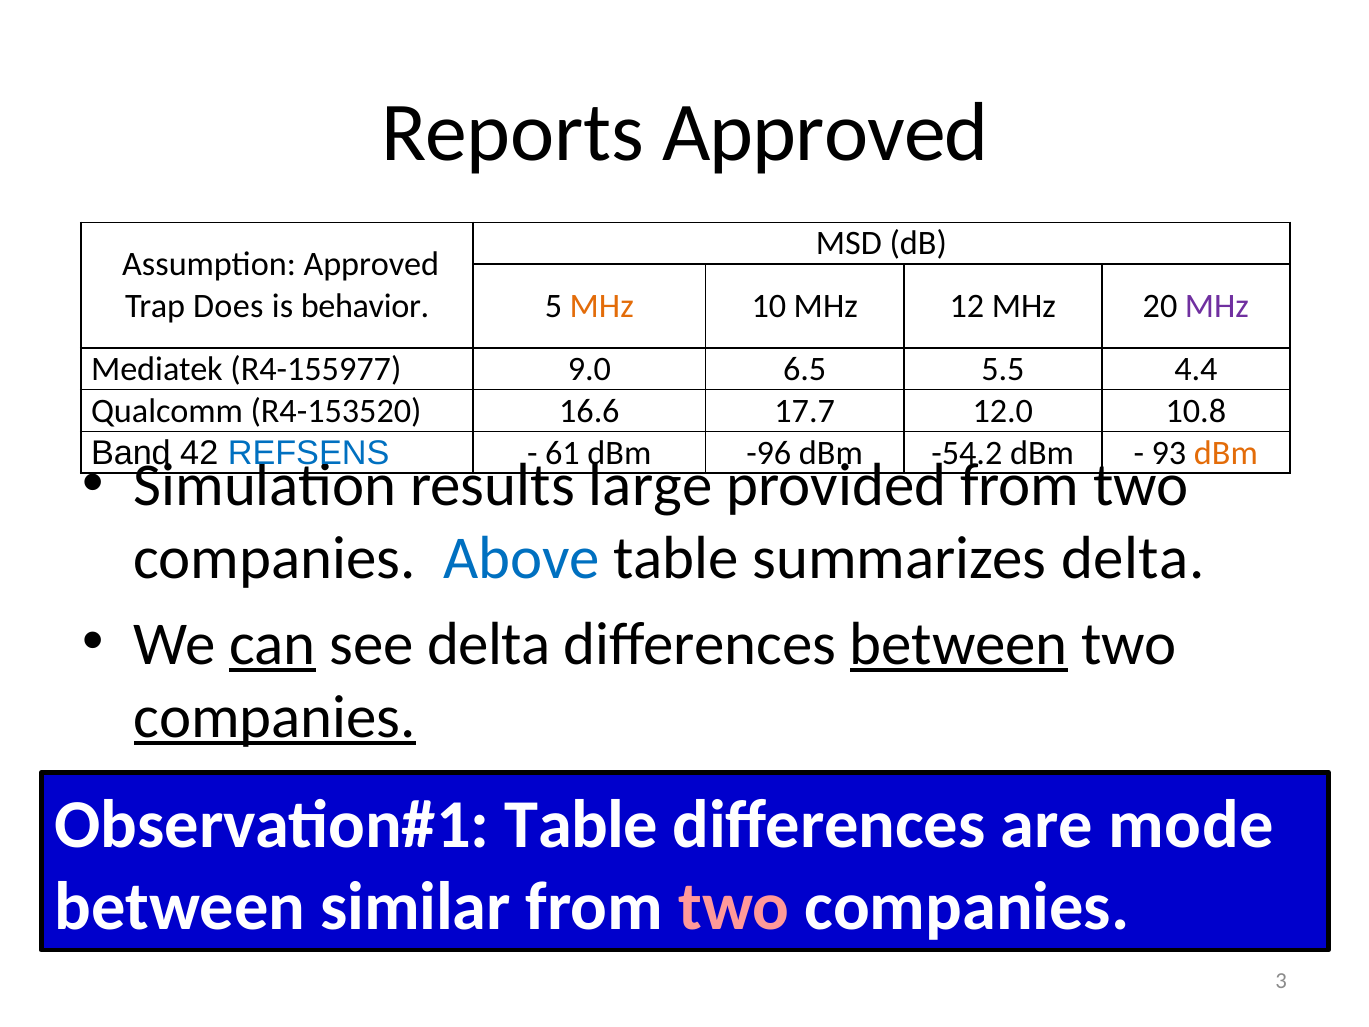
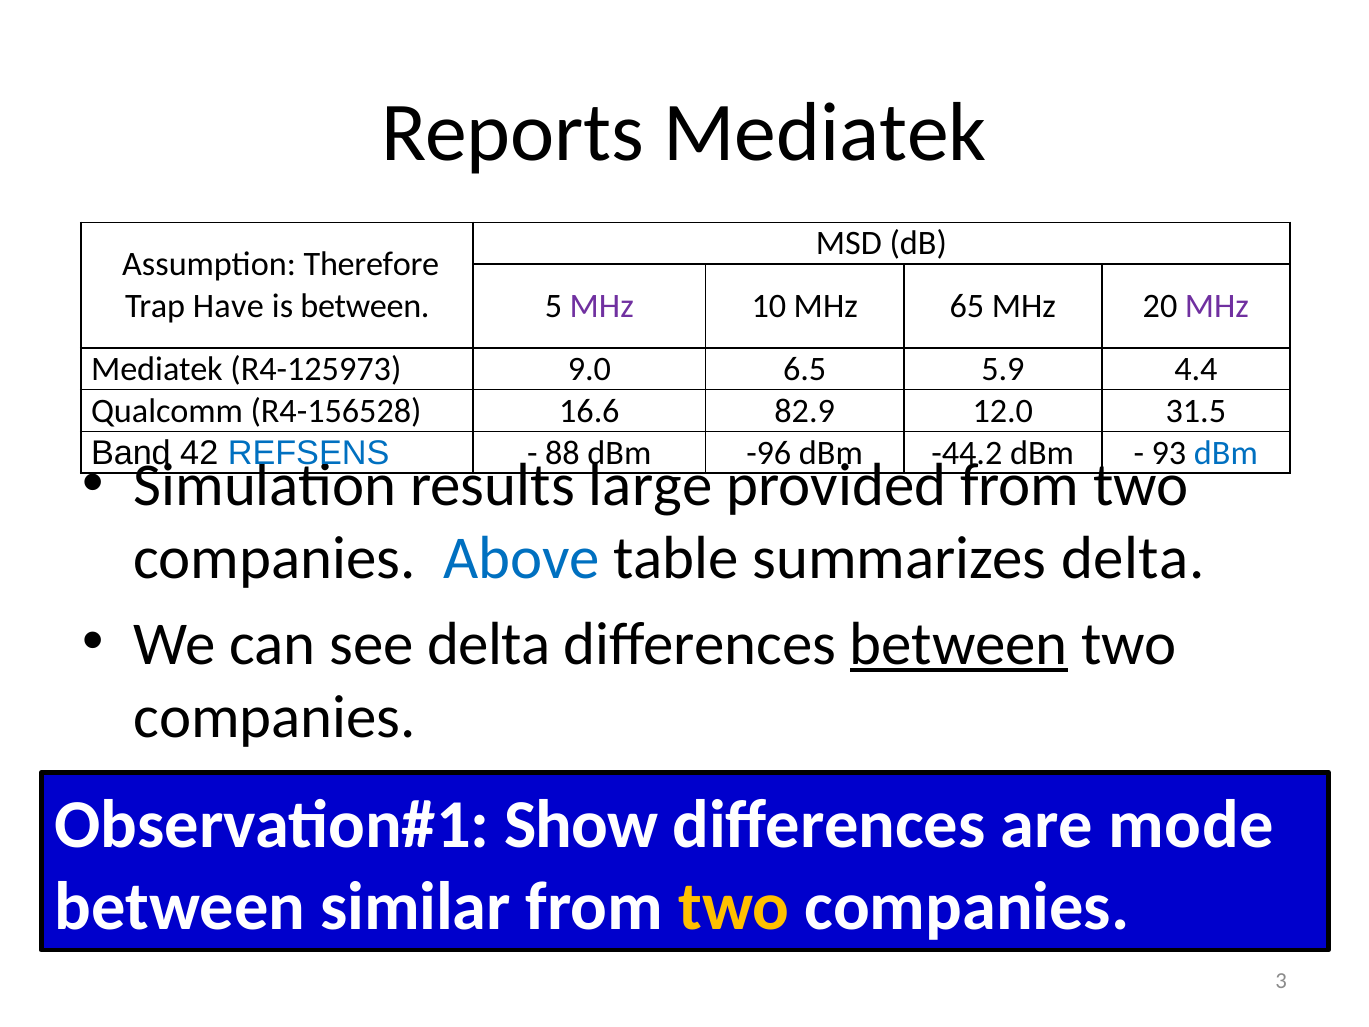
Reports Approved: Approved -> Mediatek
Assumption Approved: Approved -> Therefore
Does: Does -> Have
is behavior: behavior -> between
MHz at (602, 306) colour: orange -> purple
12: 12 -> 65
R4-155977: R4-155977 -> R4-125973
5.5: 5.5 -> 5.9
R4-153520: R4-153520 -> R4-156528
17.7: 17.7 -> 82.9
10.8: 10.8 -> 31.5
61: 61 -> 88
-54.2: -54.2 -> -44.2
dBm at (1226, 453) colour: orange -> blue
can underline: present -> none
companies at (275, 717) underline: present -> none
Table at (581, 825): Table -> Show
two at (734, 907) colour: pink -> yellow
